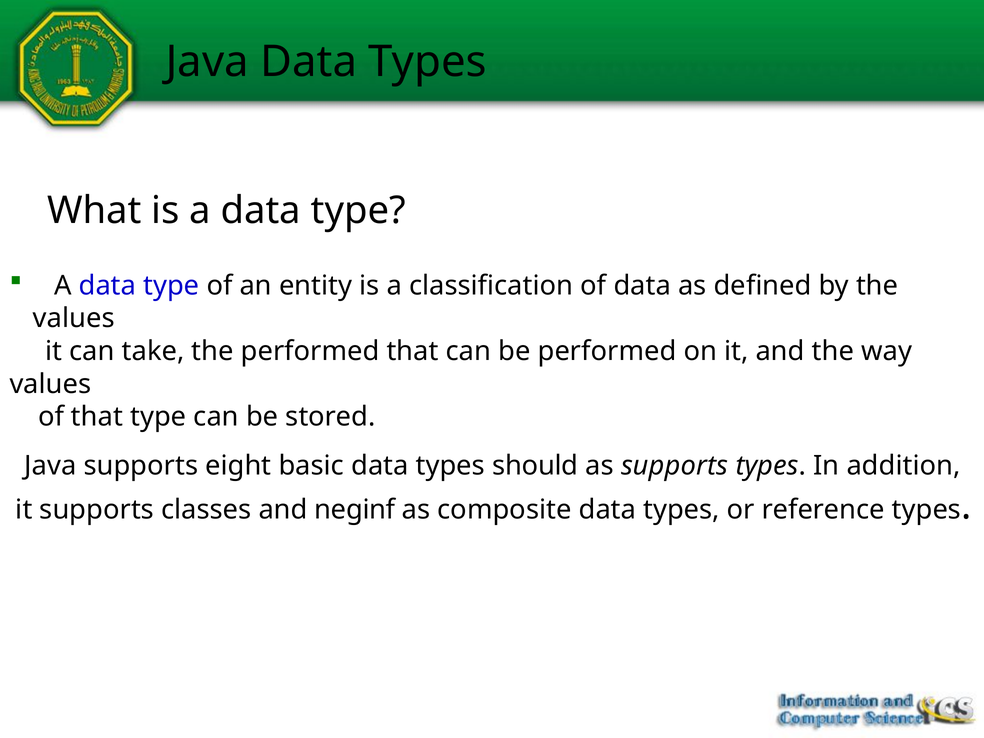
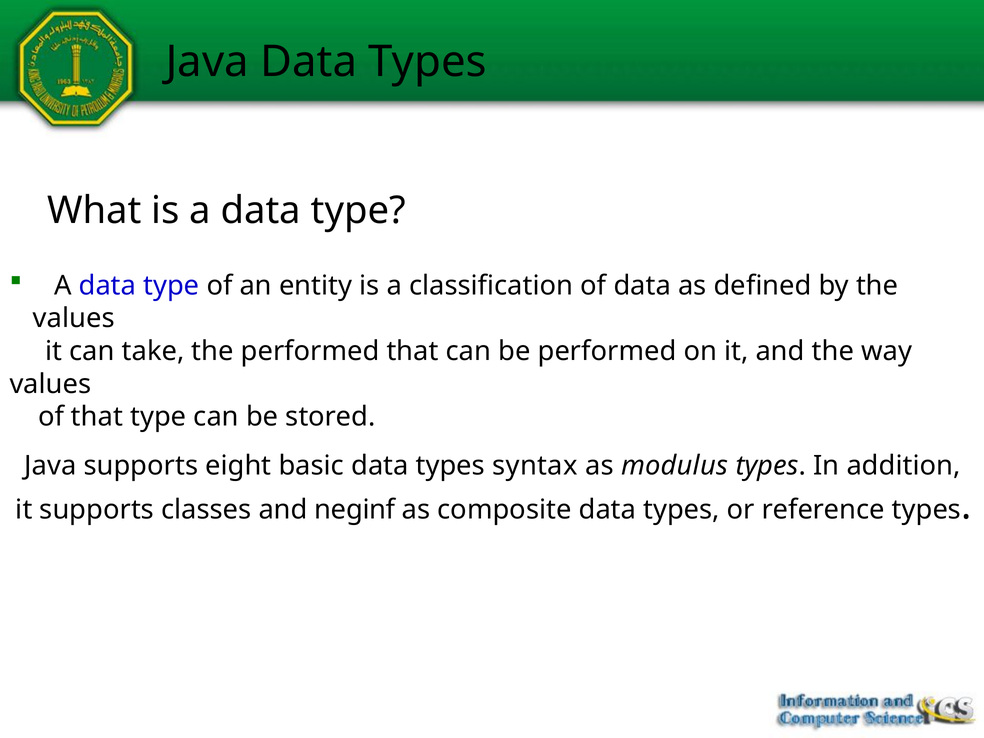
should: should -> syntax
as supports: supports -> modulus
